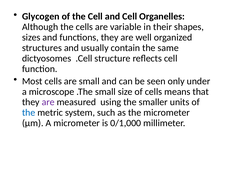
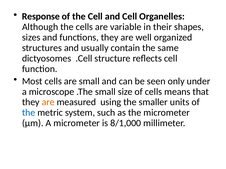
Glycogen: Glycogen -> Response
are at (48, 102) colour: purple -> orange
0/1,000: 0/1,000 -> 8/1,000
